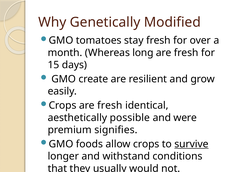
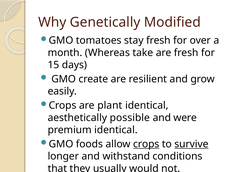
long: long -> take
Crops are fresh: fresh -> plant
premium signifies: signifies -> identical
crops at (146, 144) underline: none -> present
